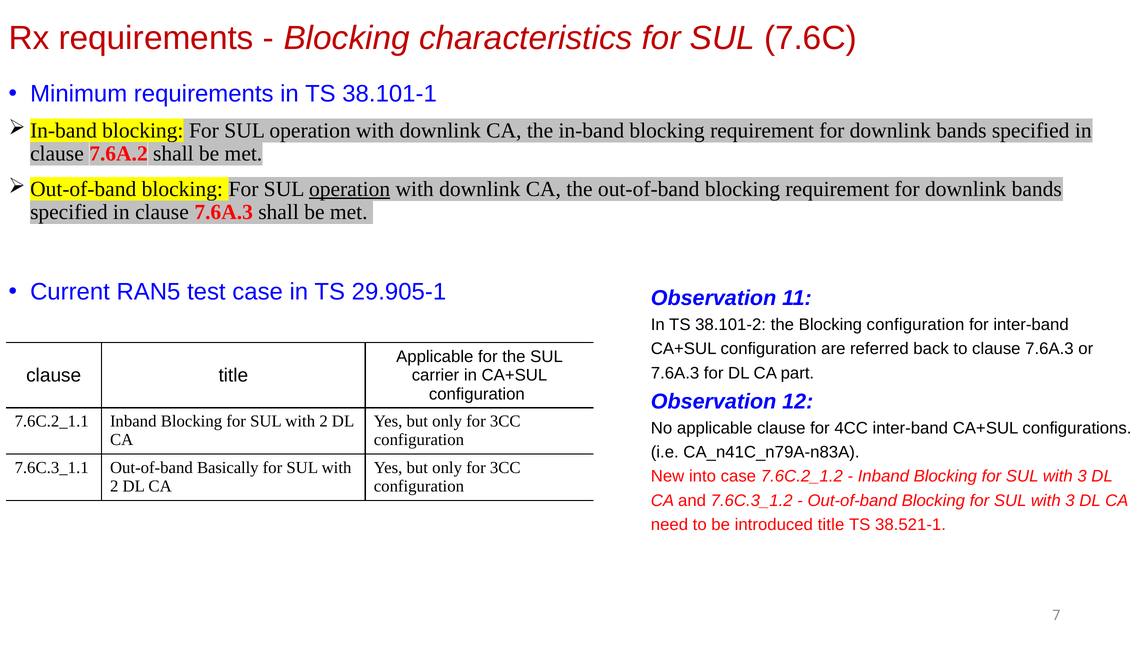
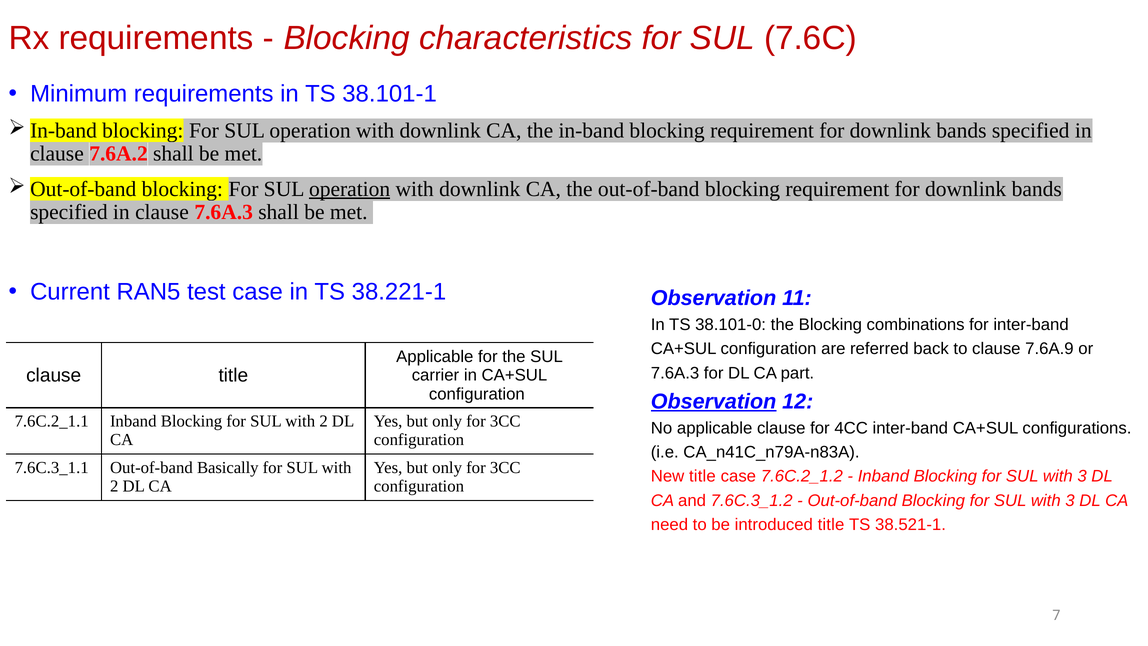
29.905-1: 29.905-1 -> 38.221-1
38.101-2: 38.101-2 -> 38.101-0
Blocking configuration: configuration -> combinations
to clause 7.6A.3: 7.6A.3 -> 7.6A.9
Observation at (714, 401) underline: none -> present
New into: into -> title
